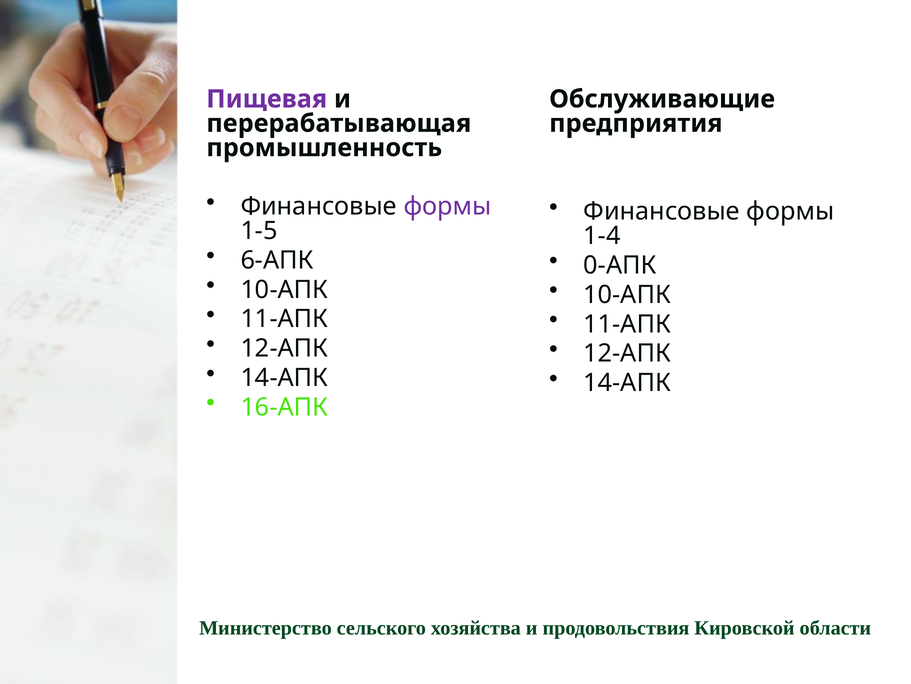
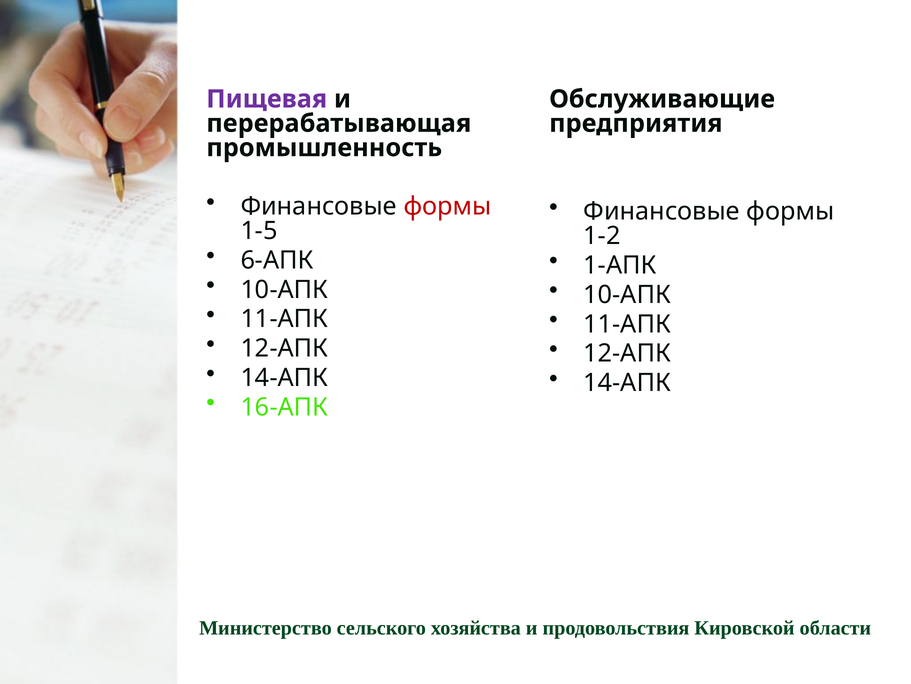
формы at (447, 206) colour: purple -> red
1-4: 1-4 -> 1-2
0-АПК: 0-АПК -> 1-АПК
